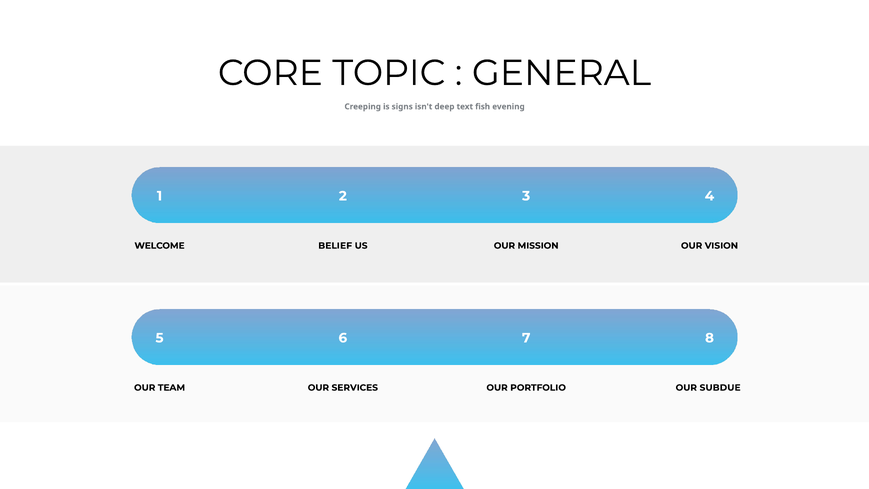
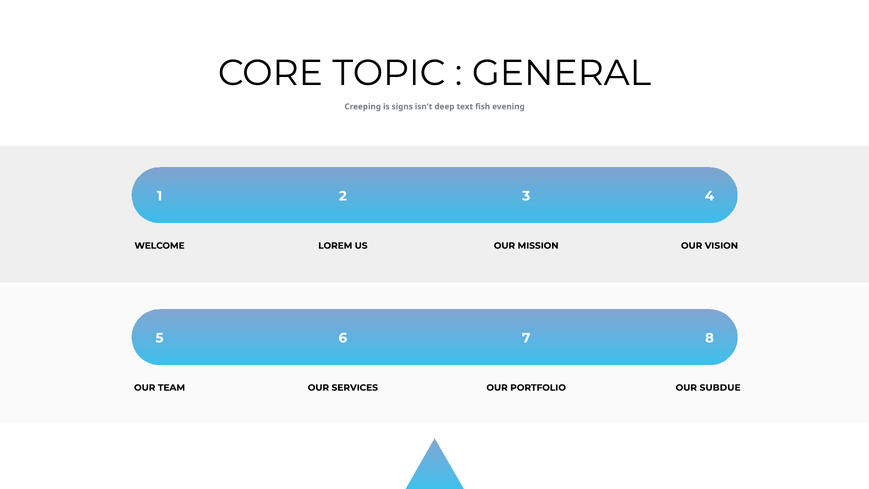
BELIEF: BELIEF -> LOREM
